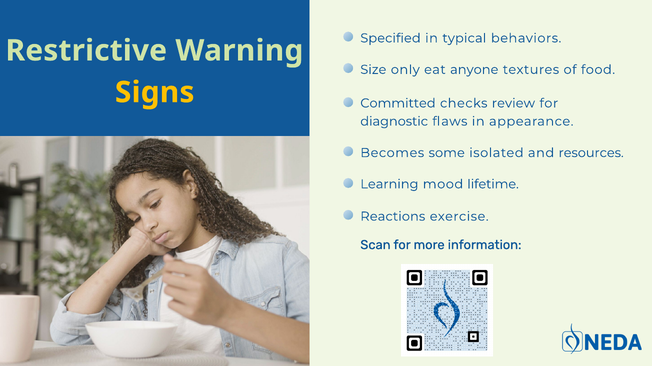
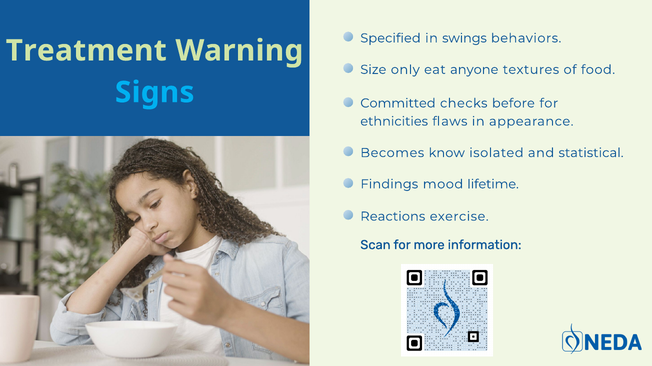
typical: typical -> swings
Restrictive: Restrictive -> Treatment
Signs colour: yellow -> light blue
review: review -> before
diagnostic: diagnostic -> ethnicities
some: some -> know
resources: resources -> statistical
Learning: Learning -> Findings
